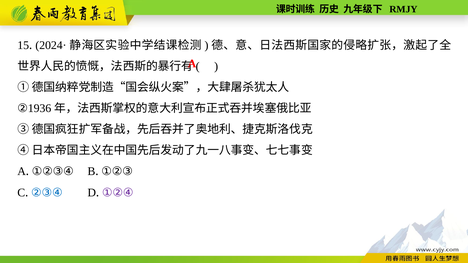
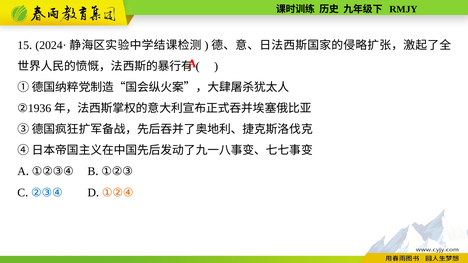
①②④ colour: purple -> orange
